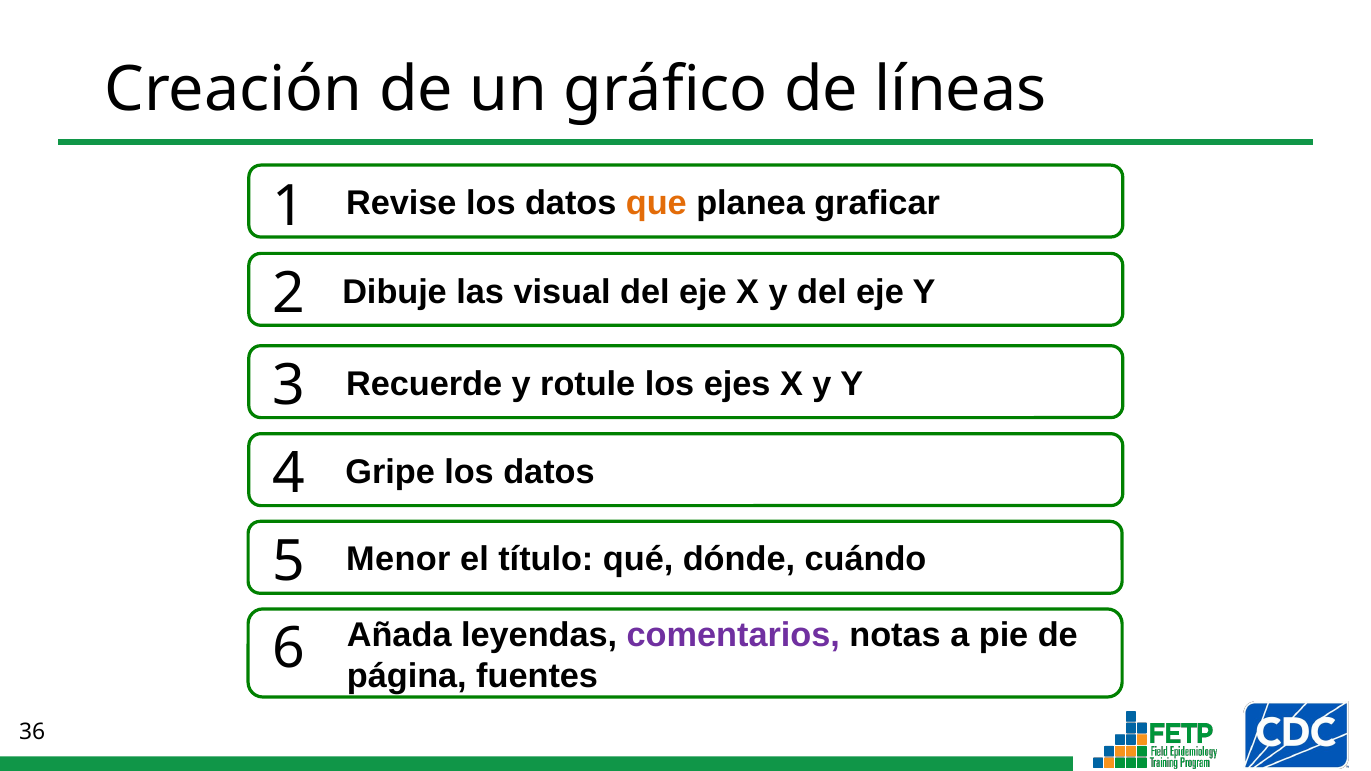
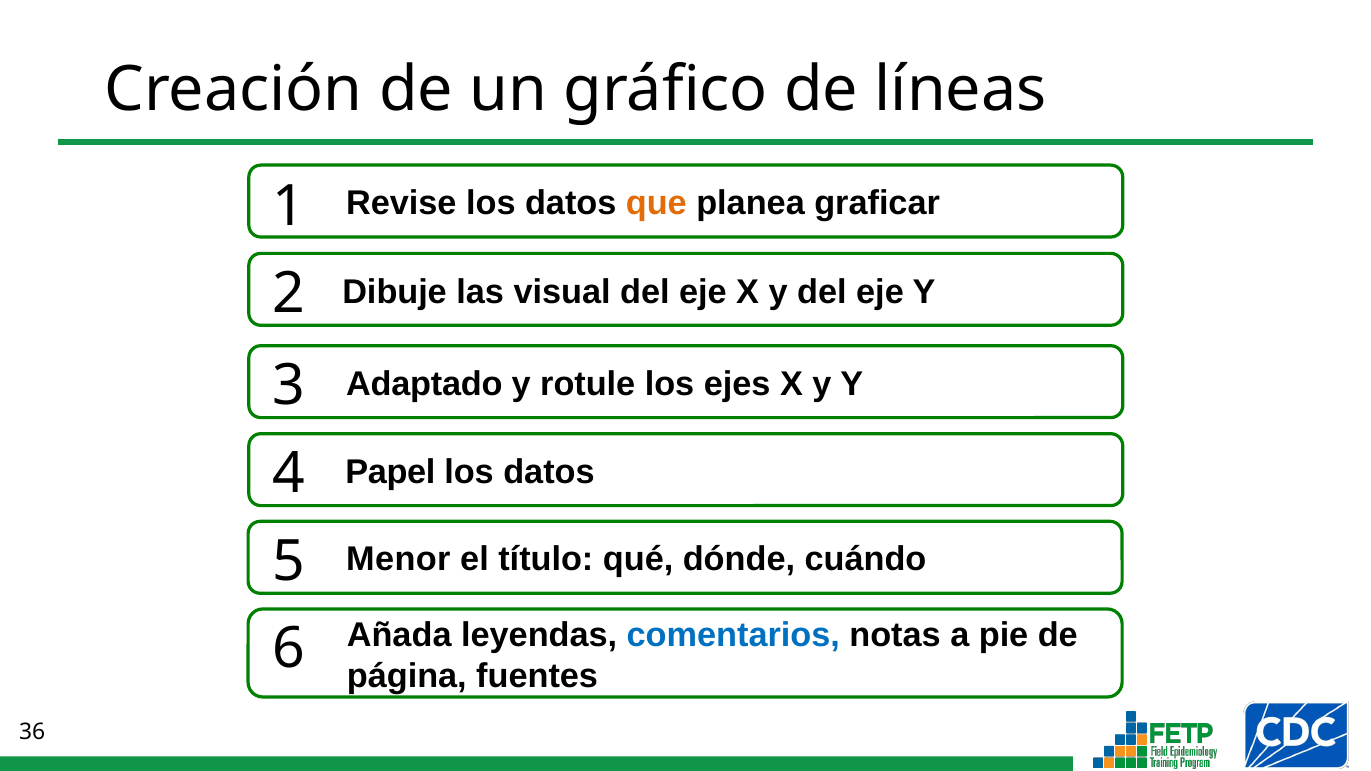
Recuerde: Recuerde -> Adaptado
Gripe: Gripe -> Papel
comentarios colour: purple -> blue
